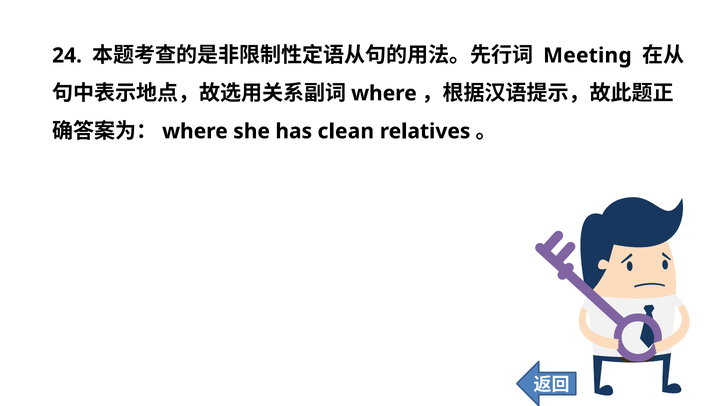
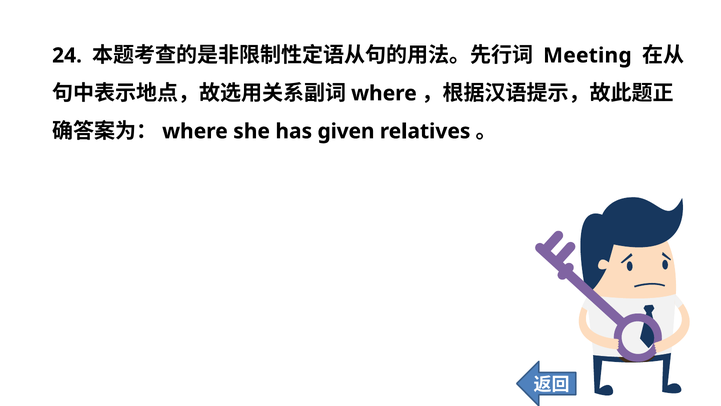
clean: clean -> given
